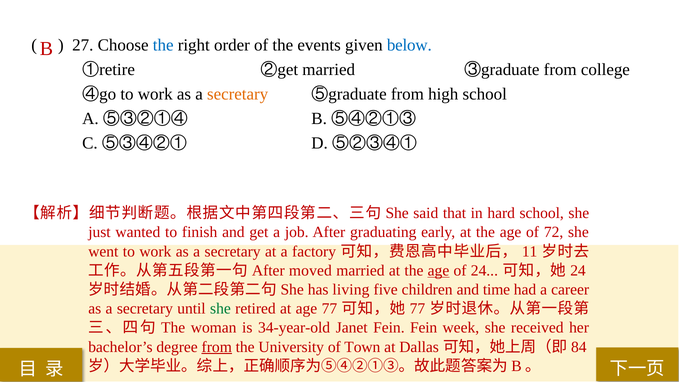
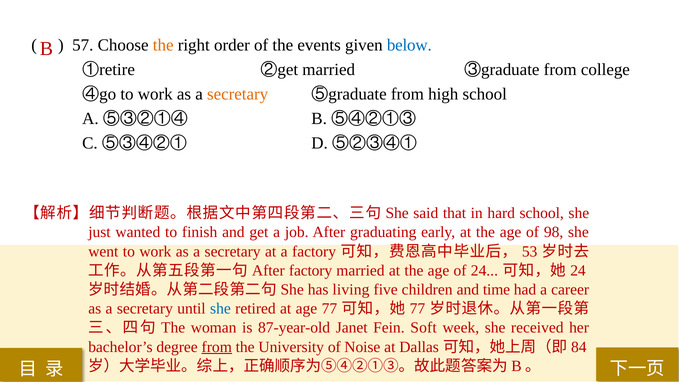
27: 27 -> 57
the at (163, 45) colour: blue -> orange
72: 72 -> 98
11: 11 -> 53
After moved: moved -> factory
age at (438, 270) underline: present -> none
she at (220, 309) colour: green -> blue
34-year-old: 34-year-old -> 87-year-old
Fein Fein: Fein -> Soft
Town: Town -> Noise
